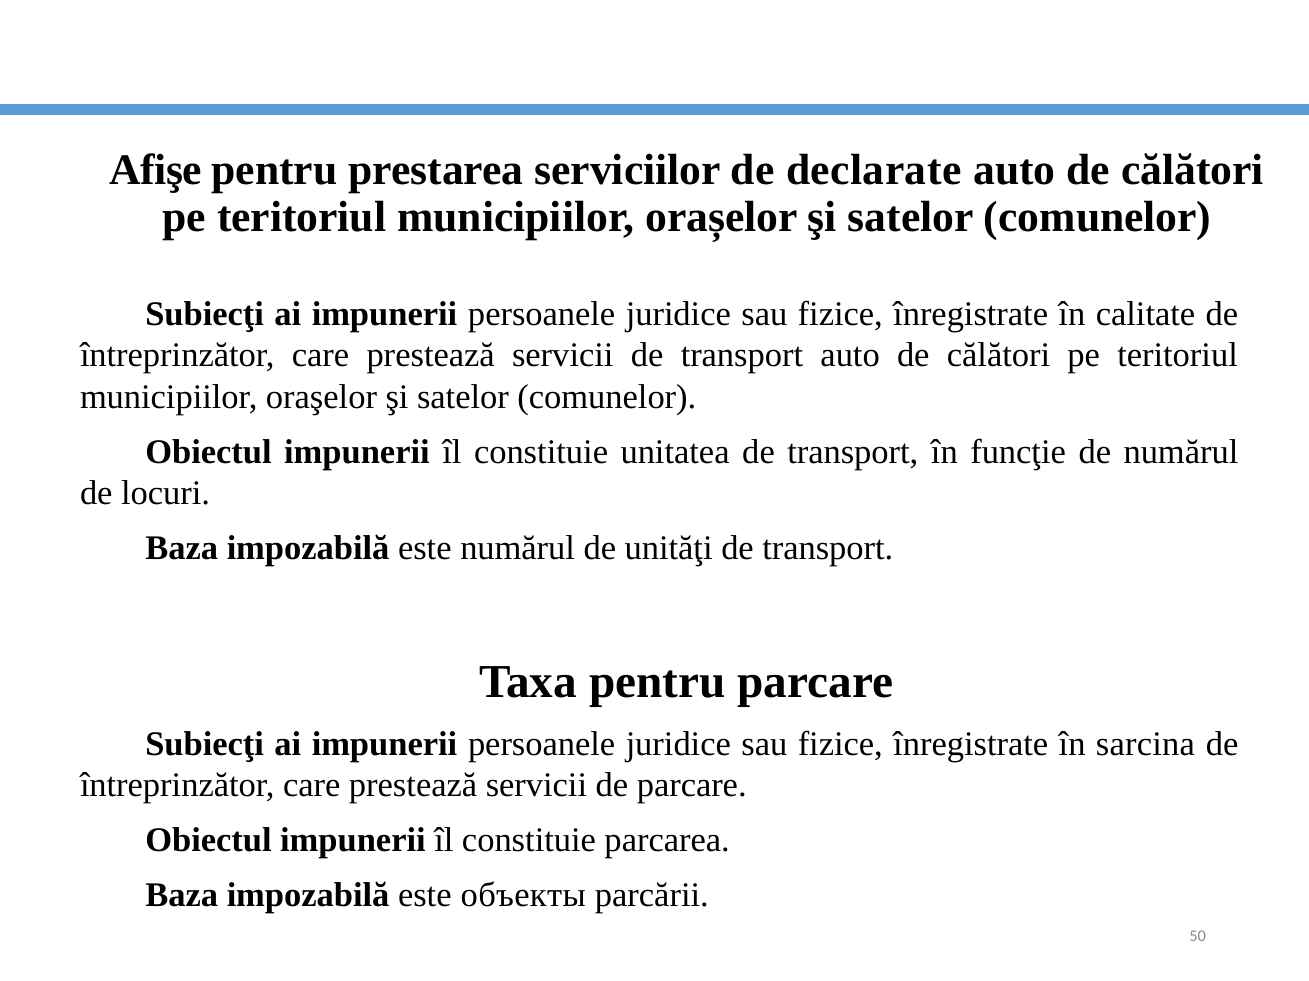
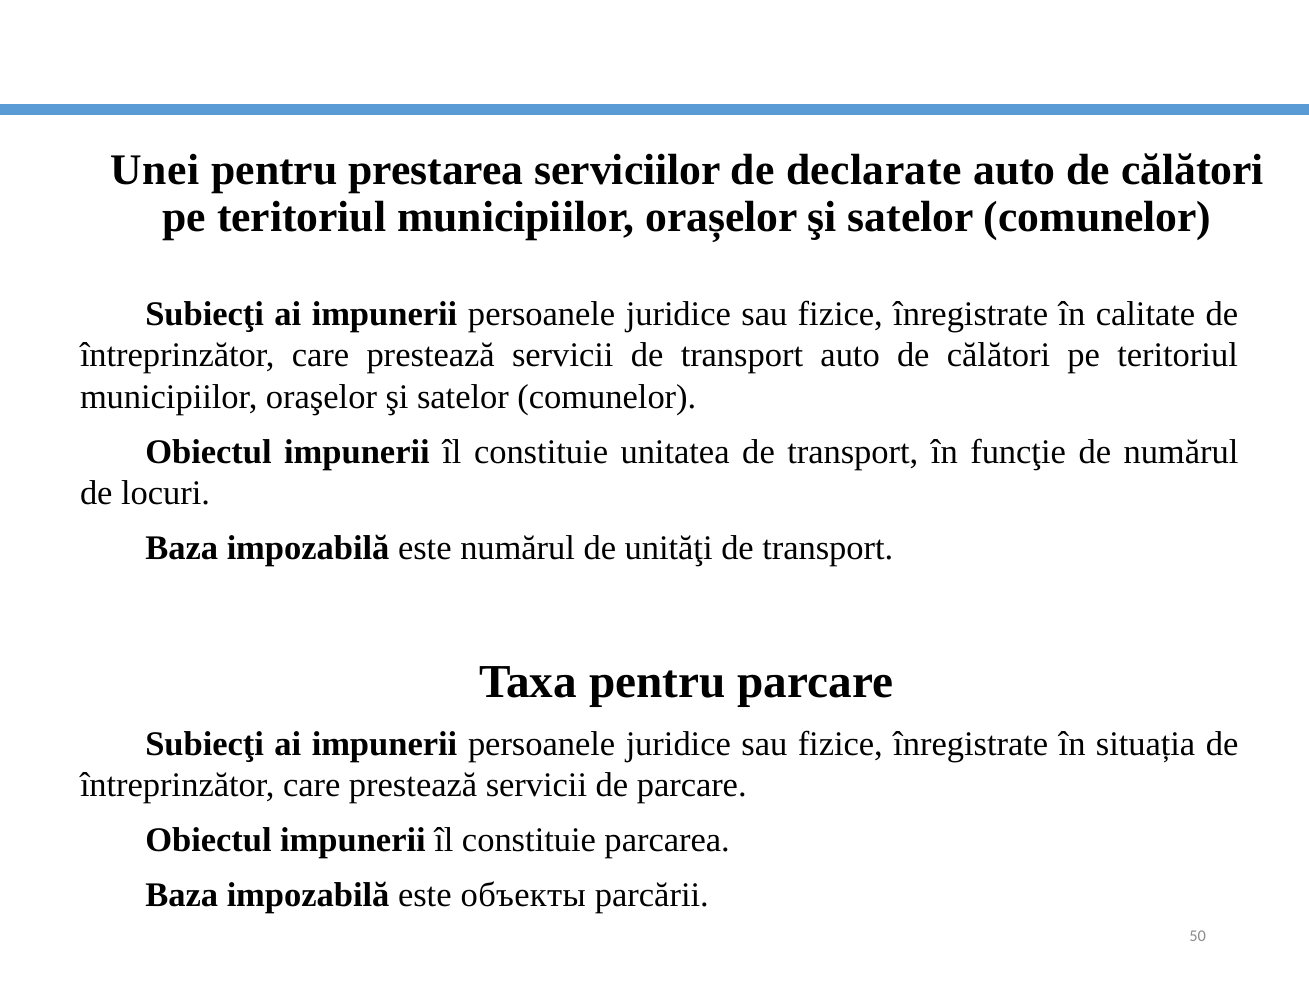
Afişe: Afişe -> Unei
sarcina: sarcina -> situația
